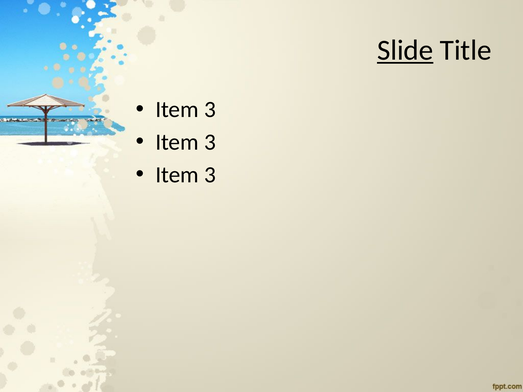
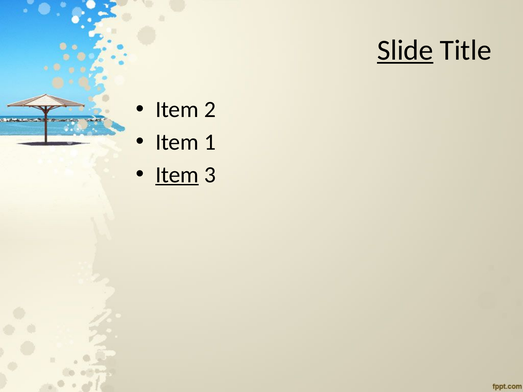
3 at (210, 110): 3 -> 2
3 at (210, 142): 3 -> 1
Item at (177, 175) underline: none -> present
